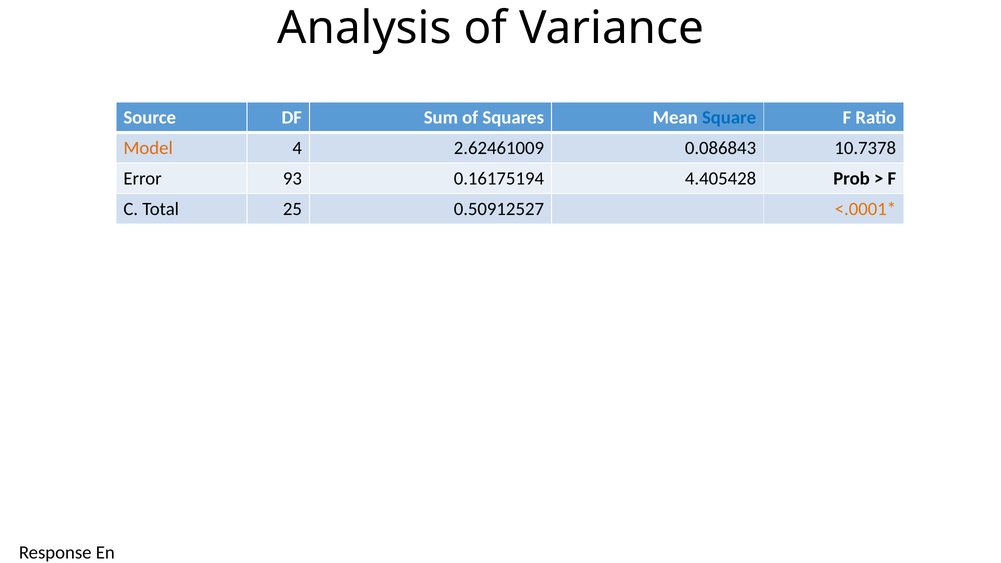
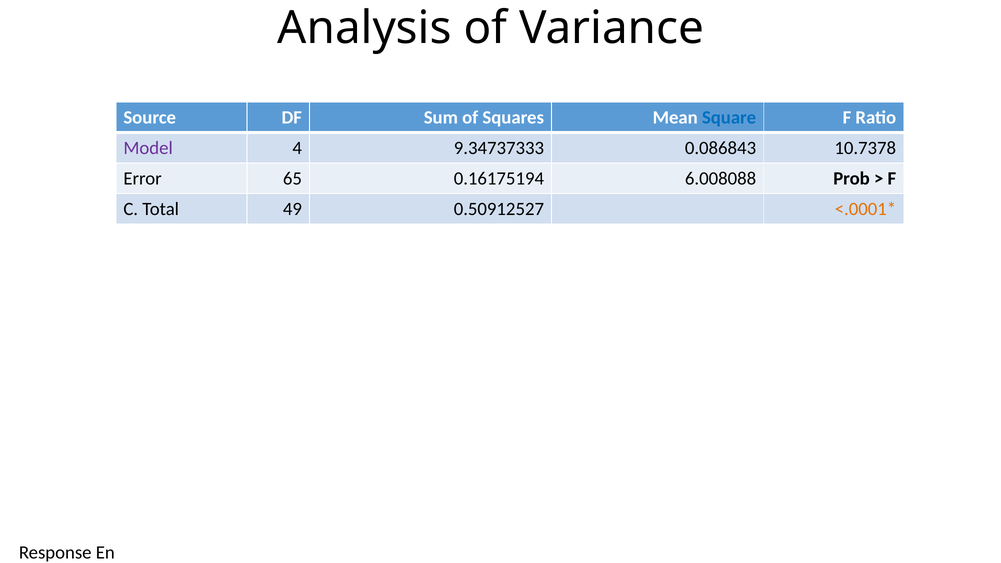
Model colour: orange -> purple
2.62461009: 2.62461009 -> 9.34737333
93: 93 -> 65
4.405428: 4.405428 -> 6.008088
25: 25 -> 49
